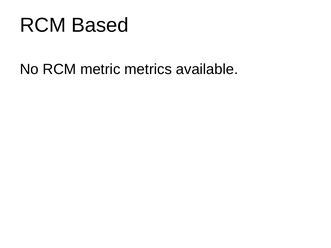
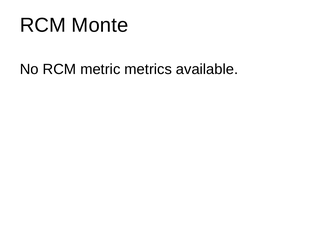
Based: Based -> Monte
